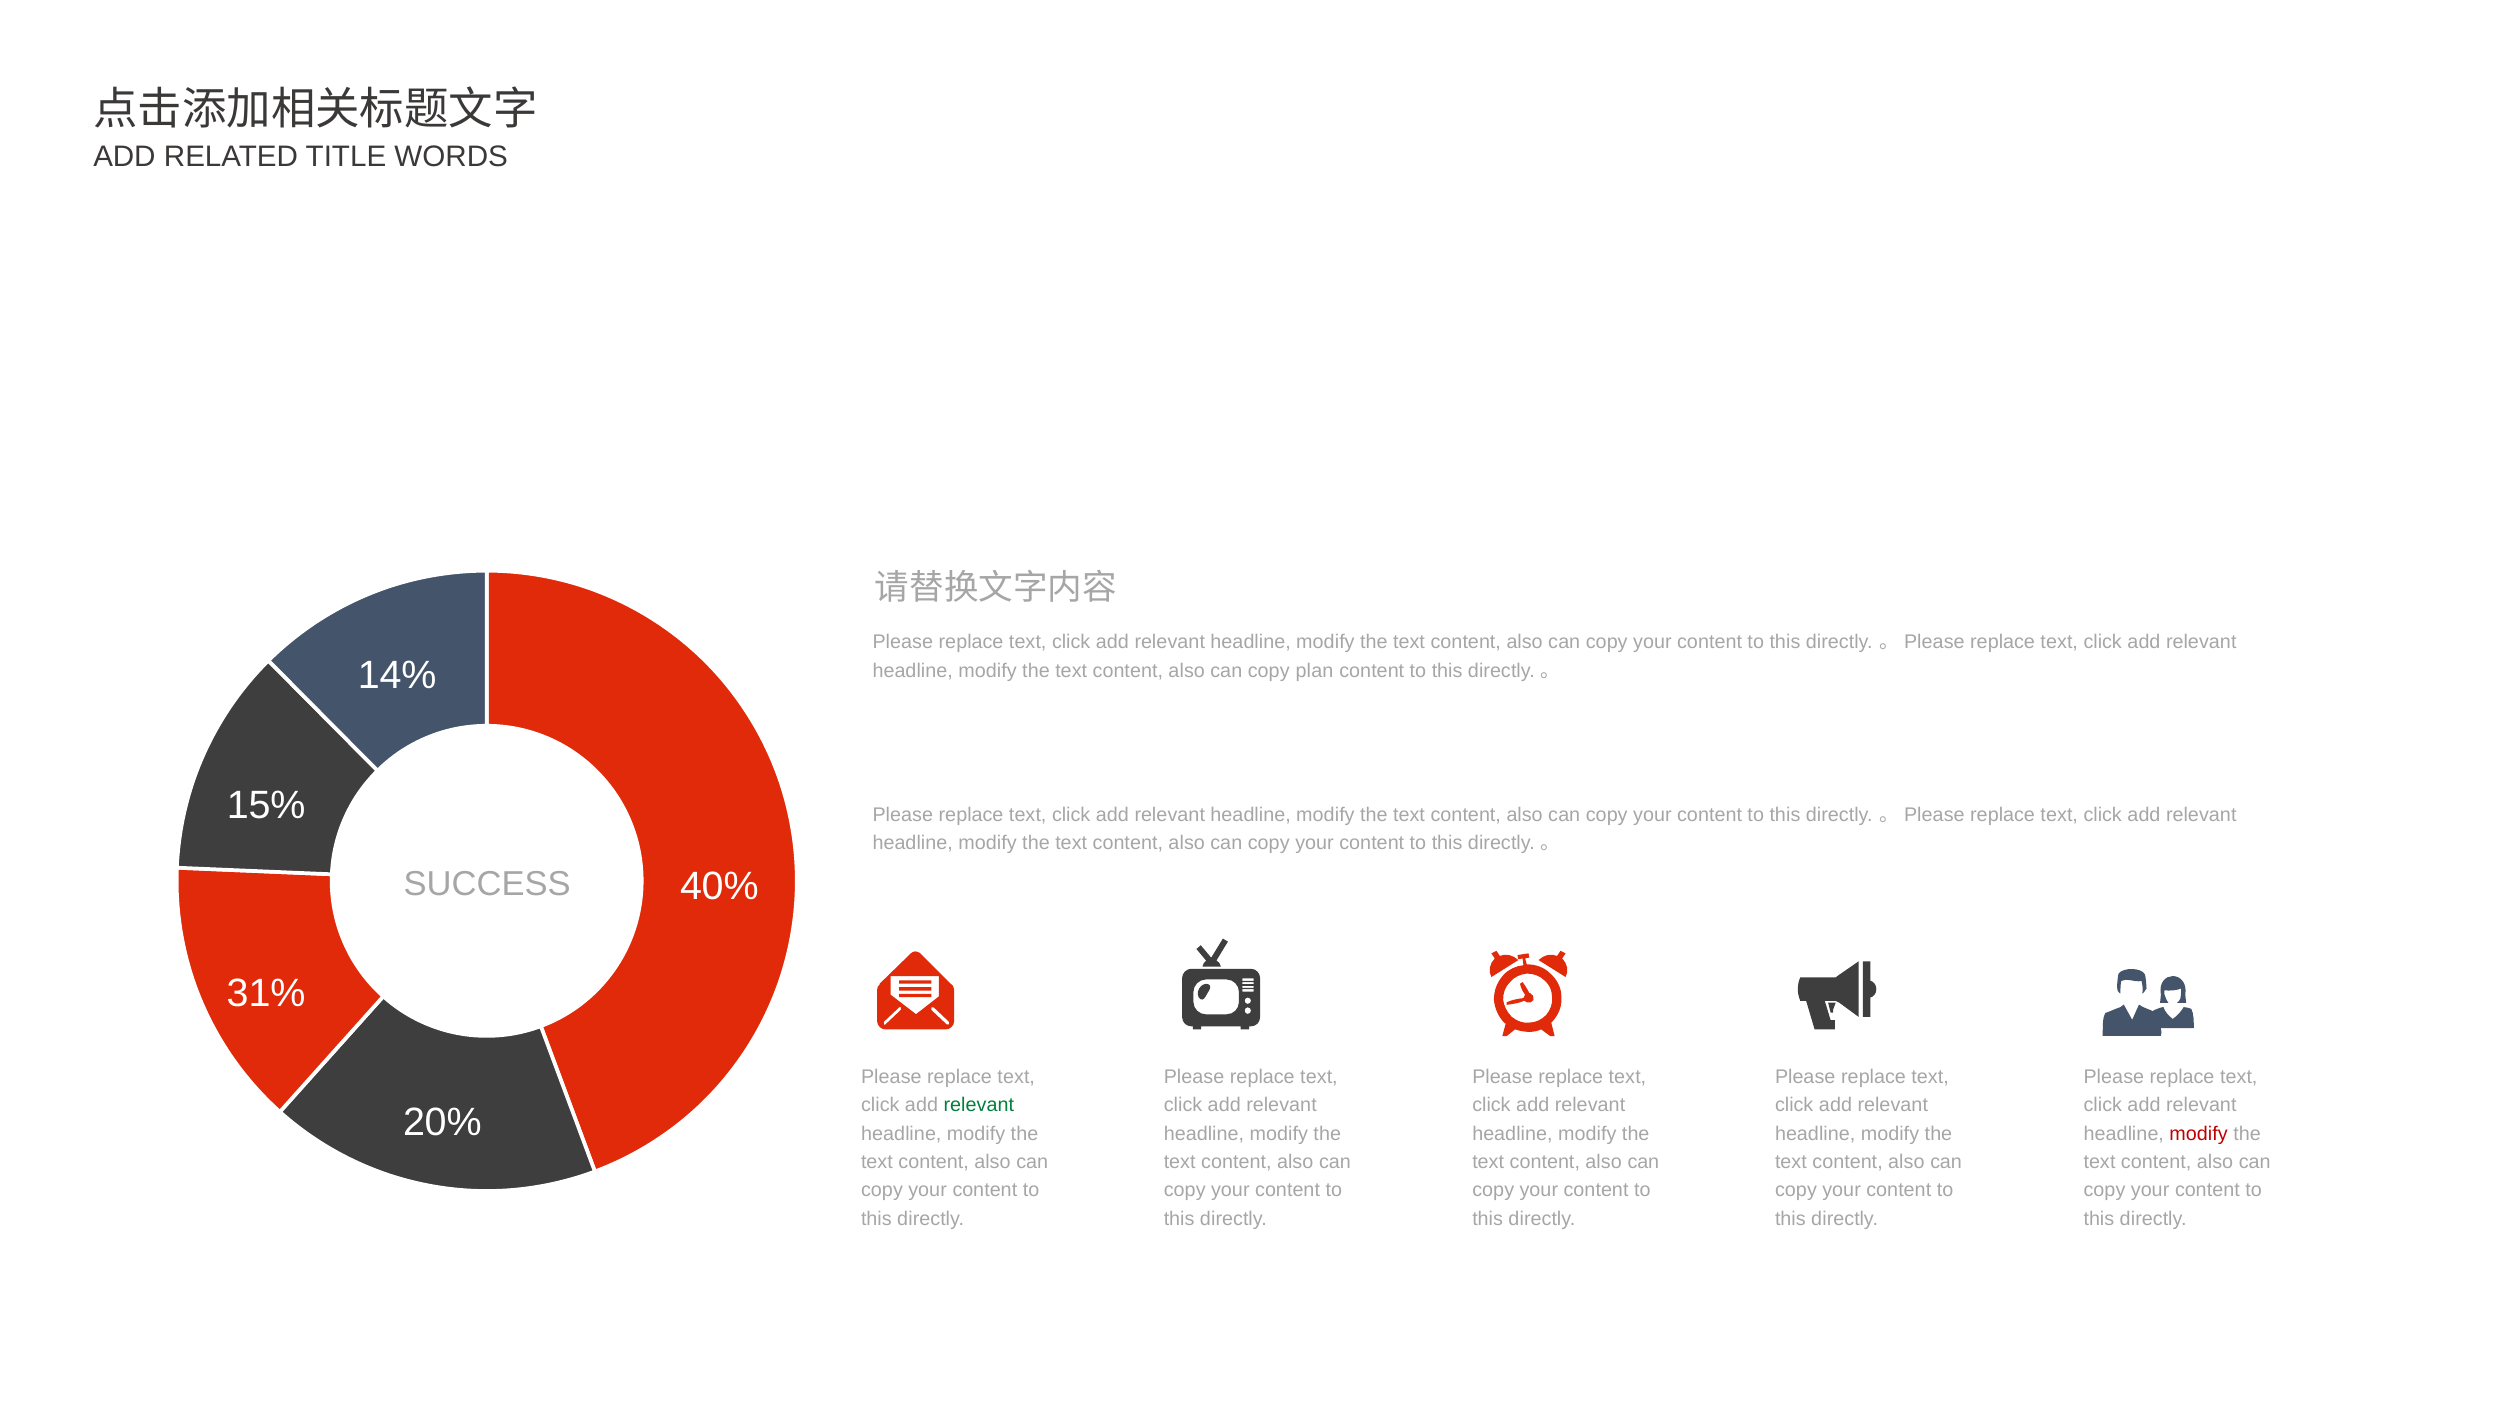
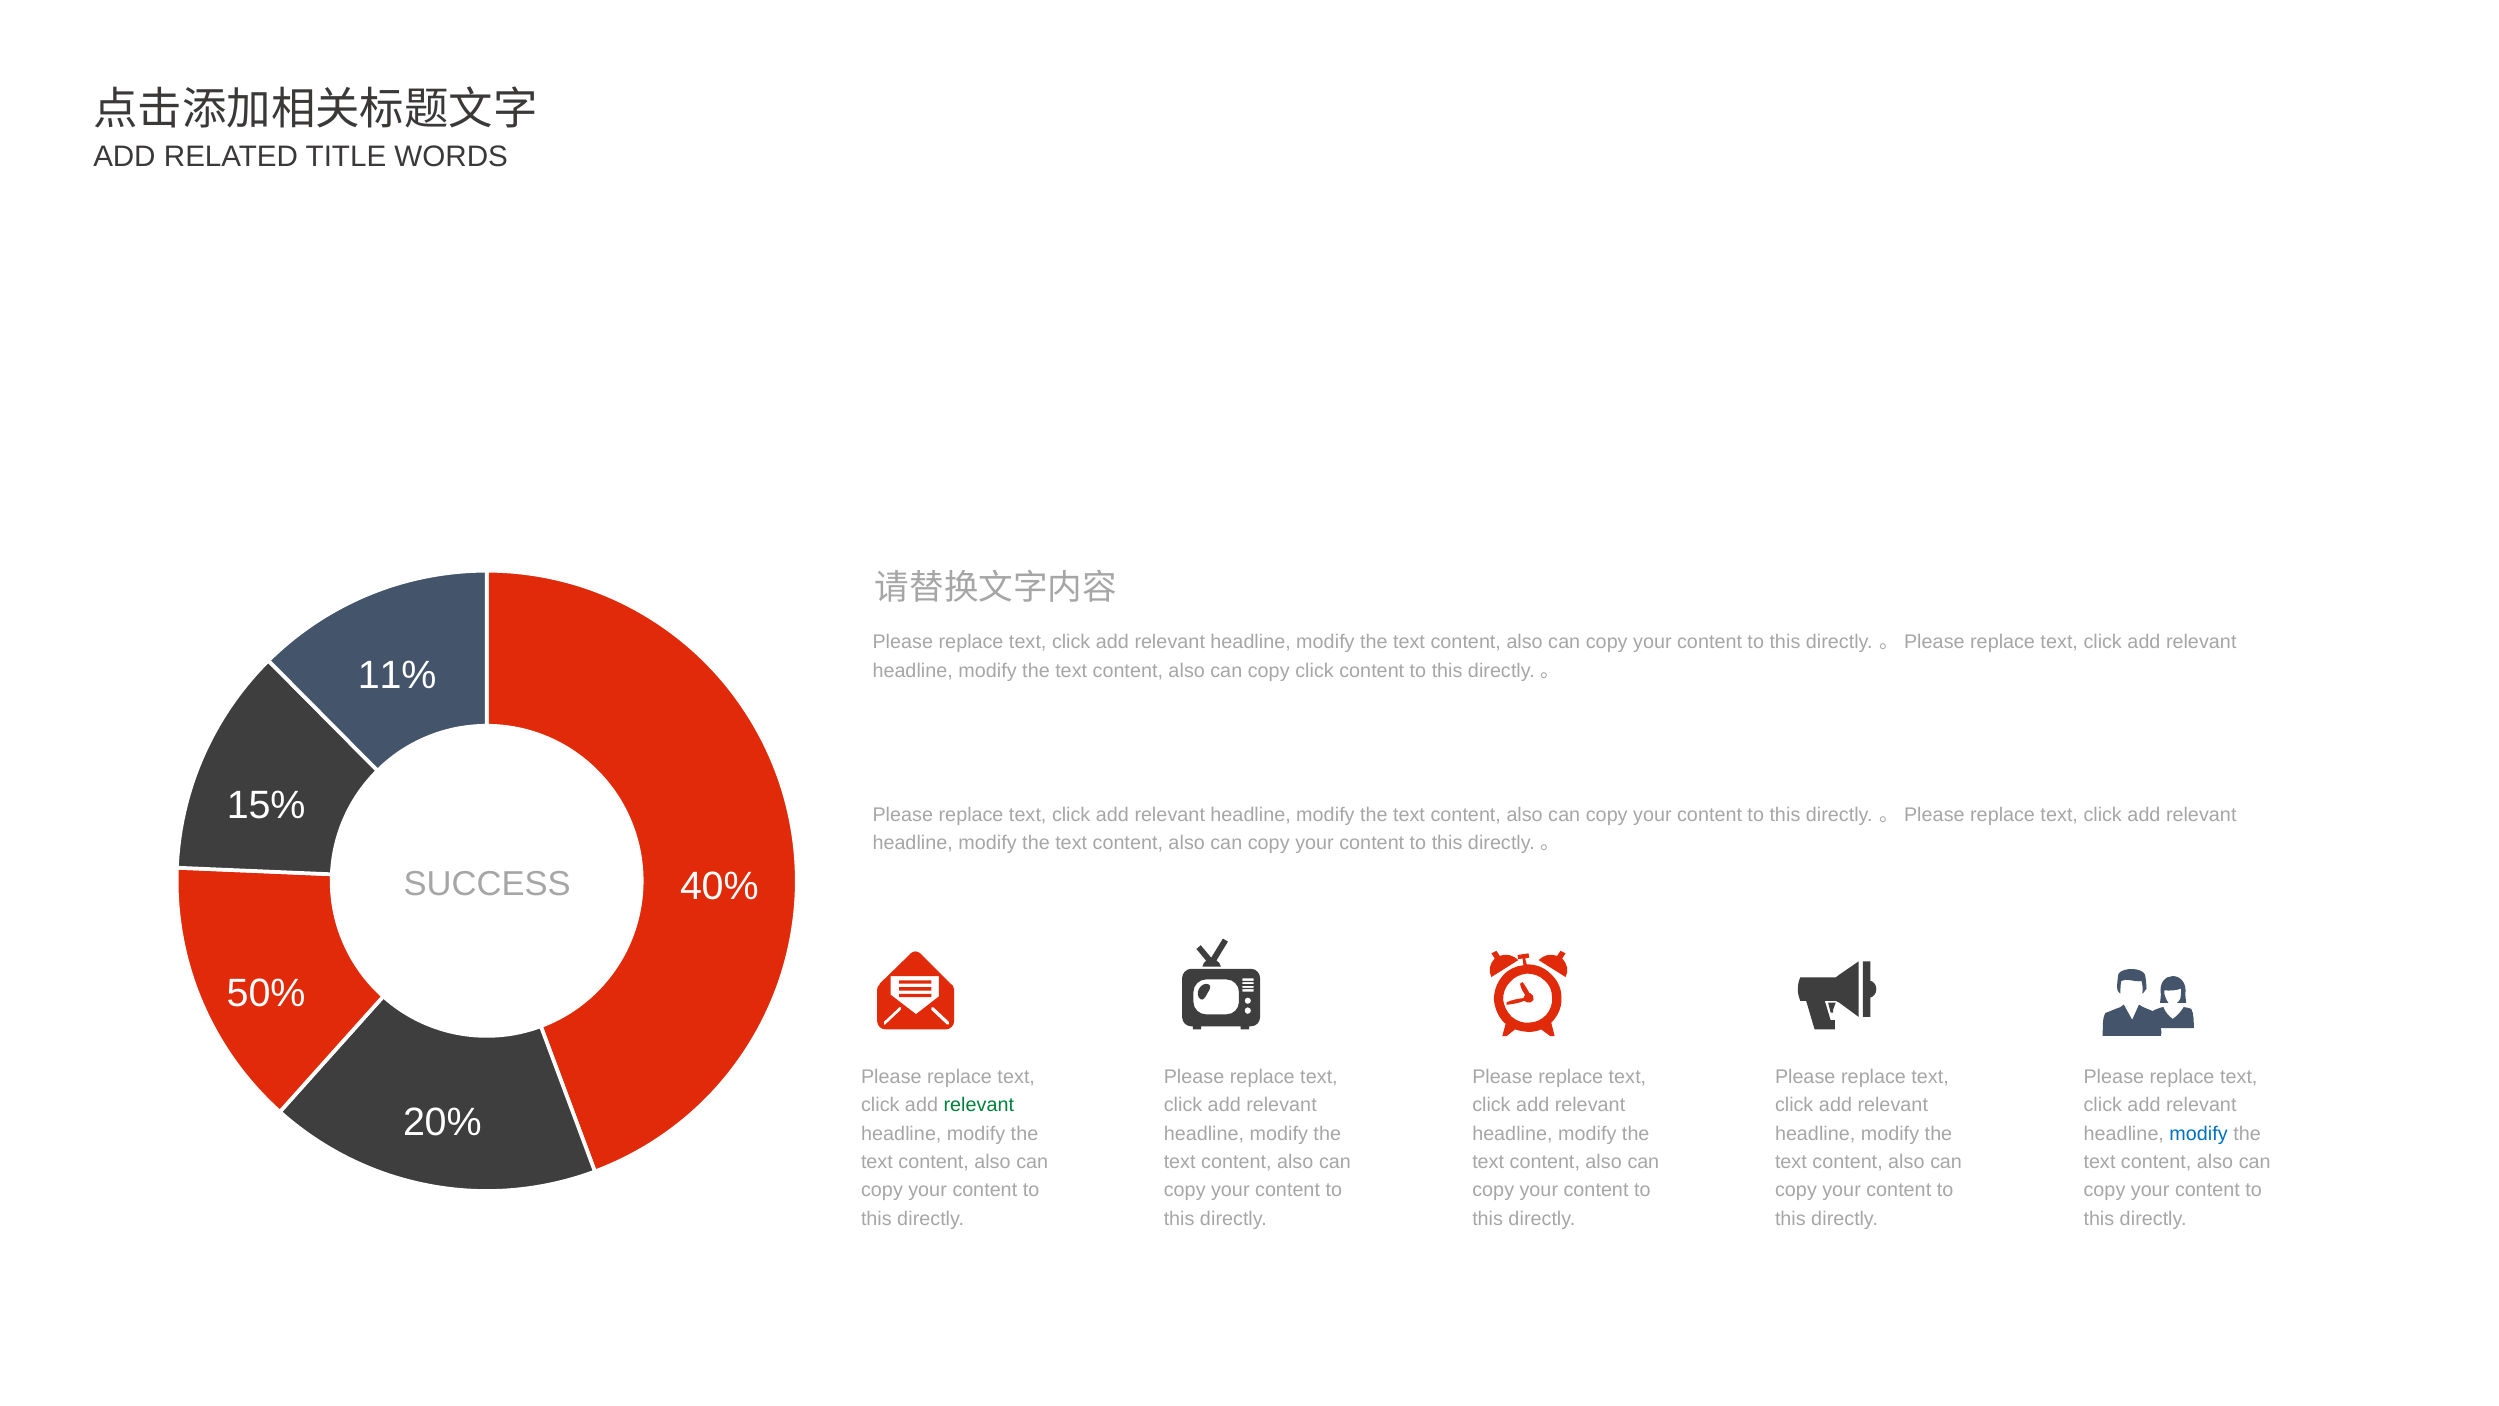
14%: 14% -> 11%
copy plan: plan -> click
31%: 31% -> 50%
modify at (2199, 1133) colour: red -> blue
